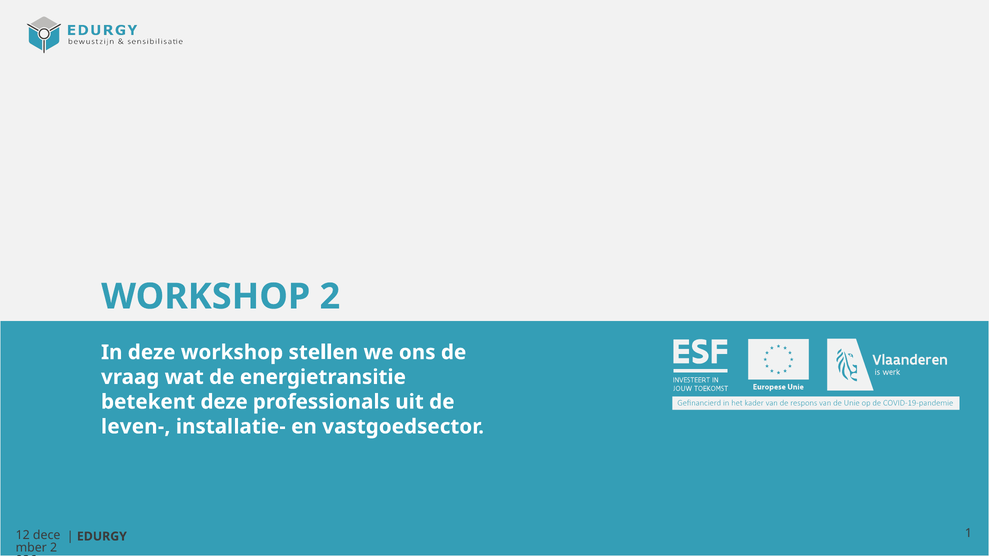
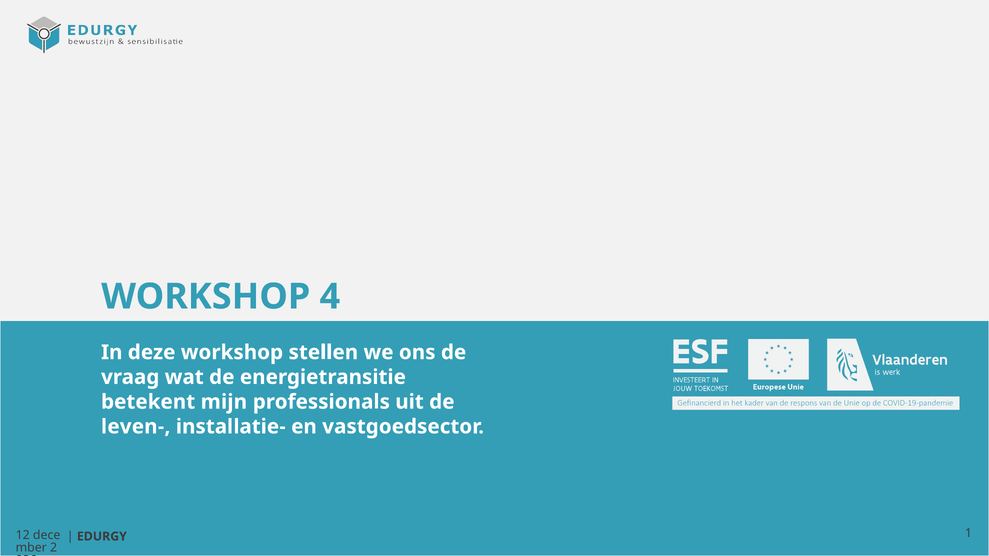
WORKSHOP 2: 2 -> 4
betekent deze: deze -> mijn
